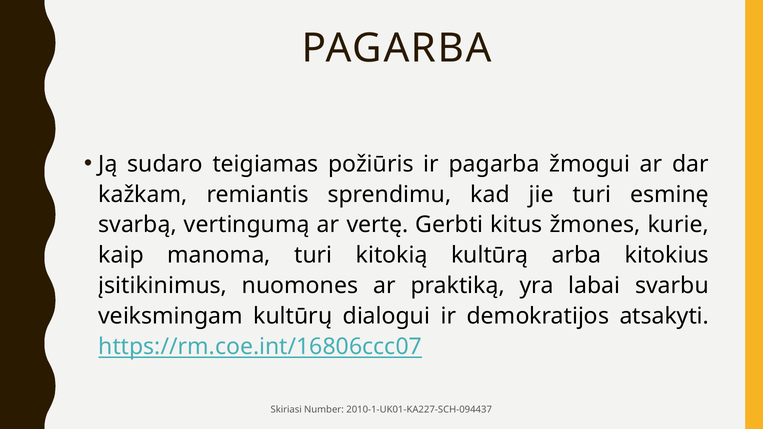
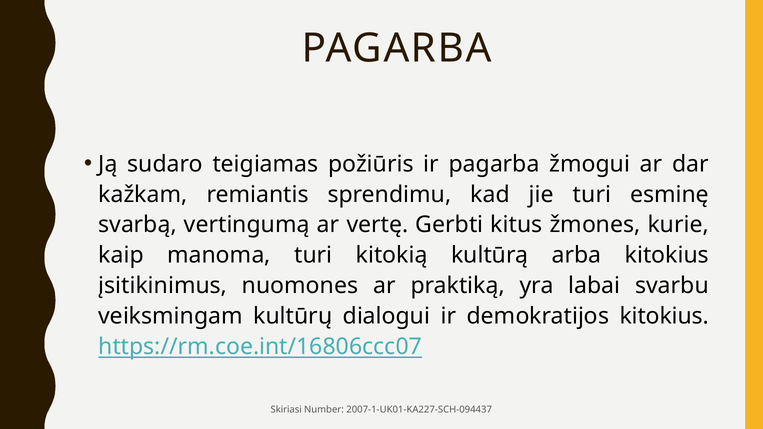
demokratijos atsakyti: atsakyti -> kitokius
2010-1-UK01-KA227-SCH-094437: 2010-1-UK01-KA227-SCH-094437 -> 2007-1-UK01-KA227-SCH-094437
